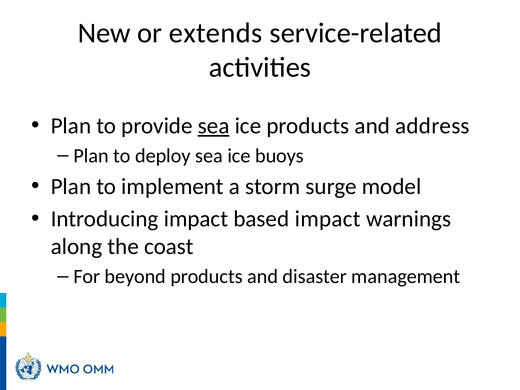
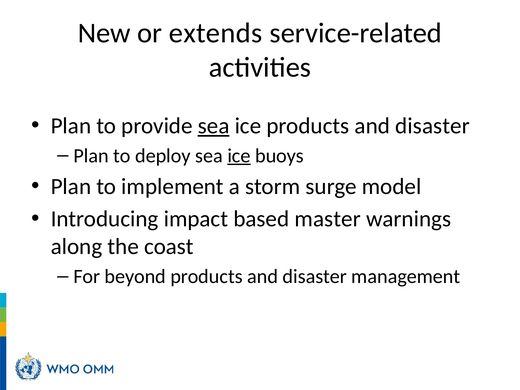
ice products and address: address -> disaster
ice at (239, 156) underline: none -> present
based impact: impact -> master
